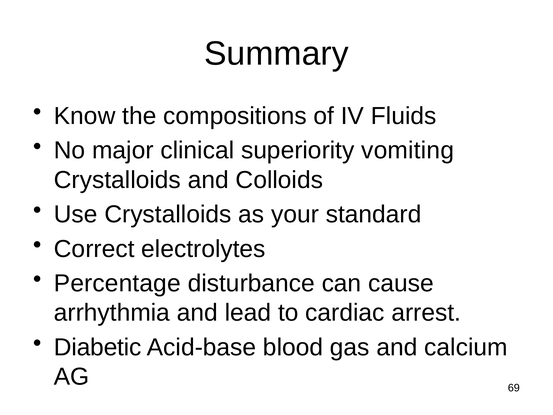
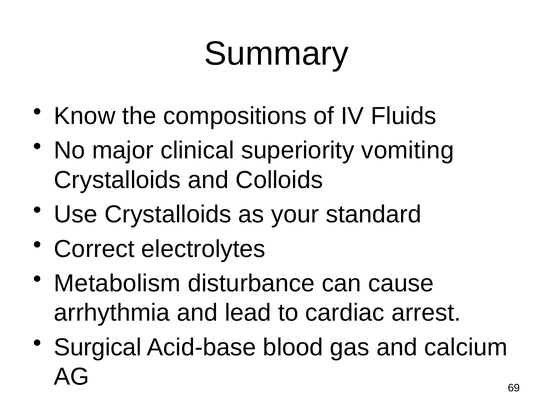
Percentage: Percentage -> Metabolism
Diabetic: Diabetic -> Surgical
